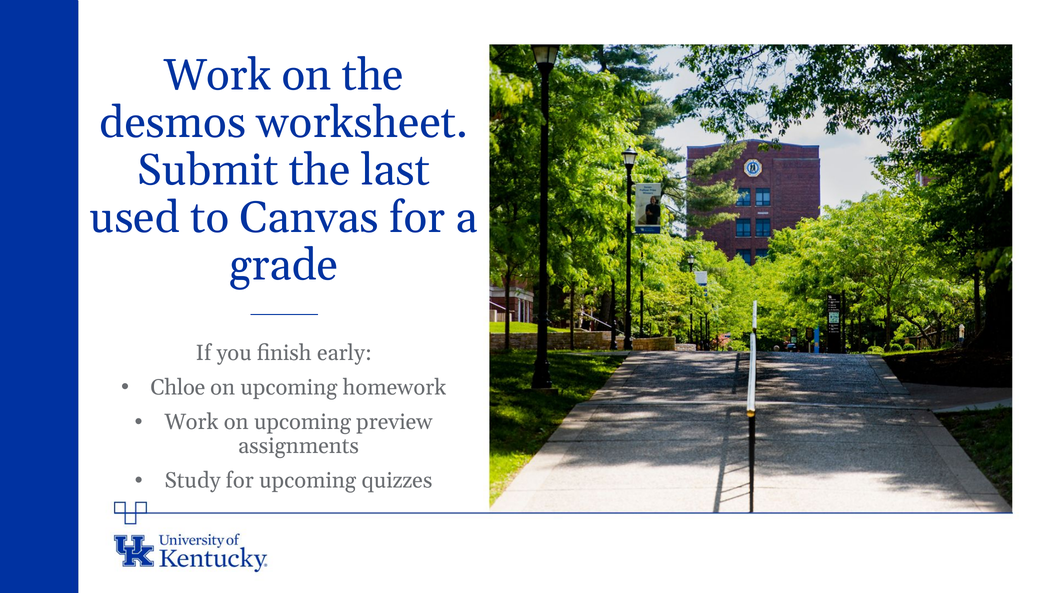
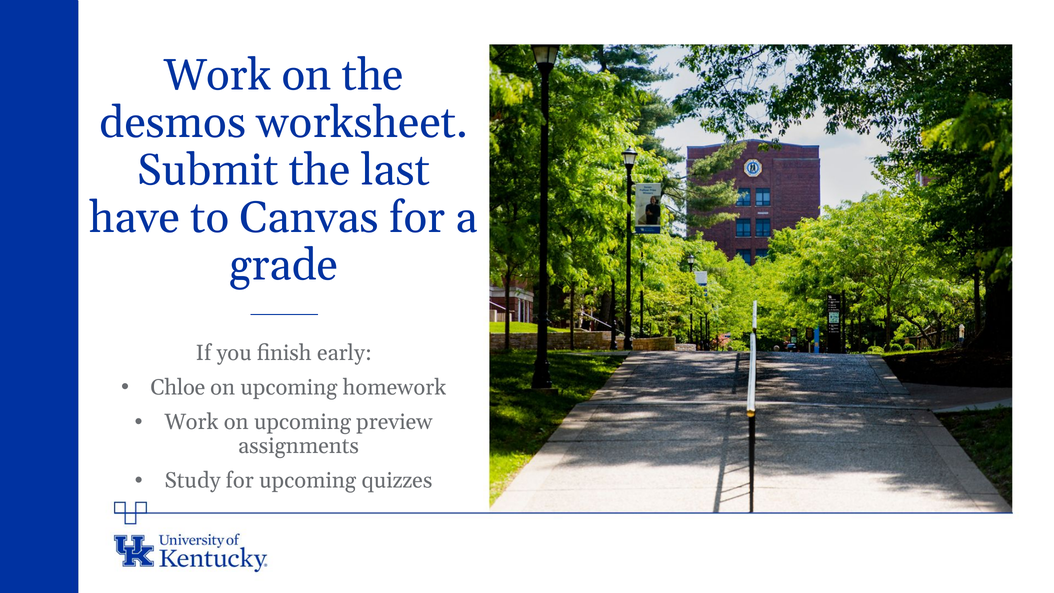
used: used -> have
